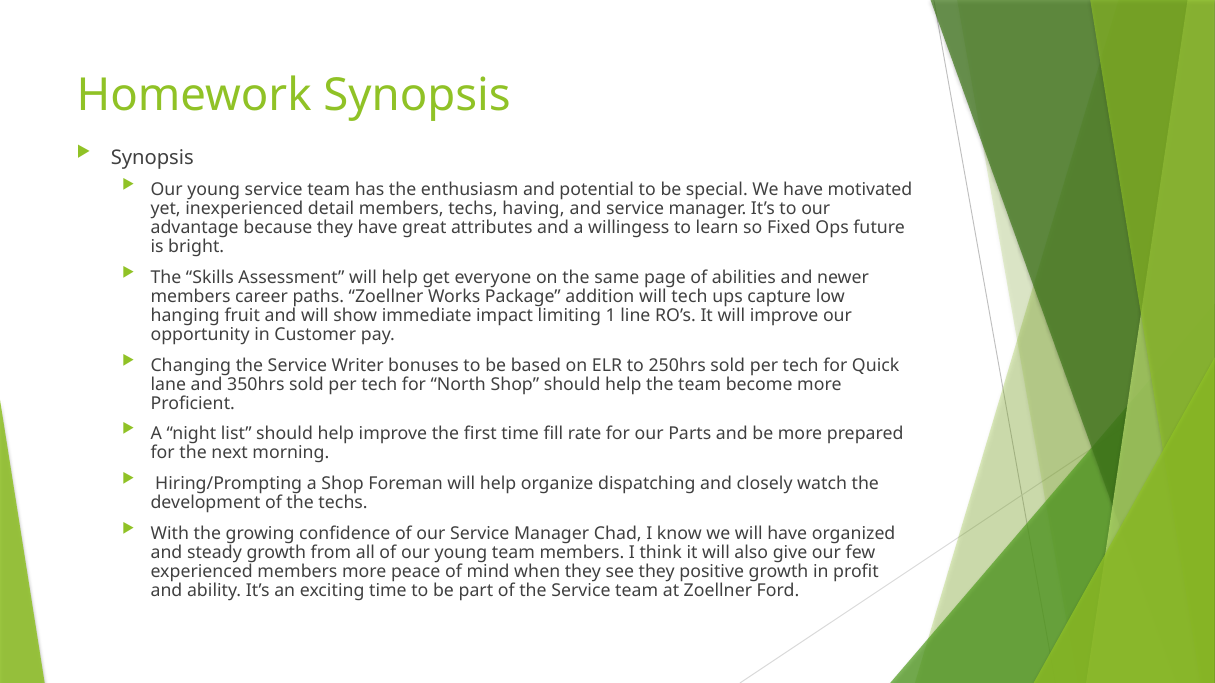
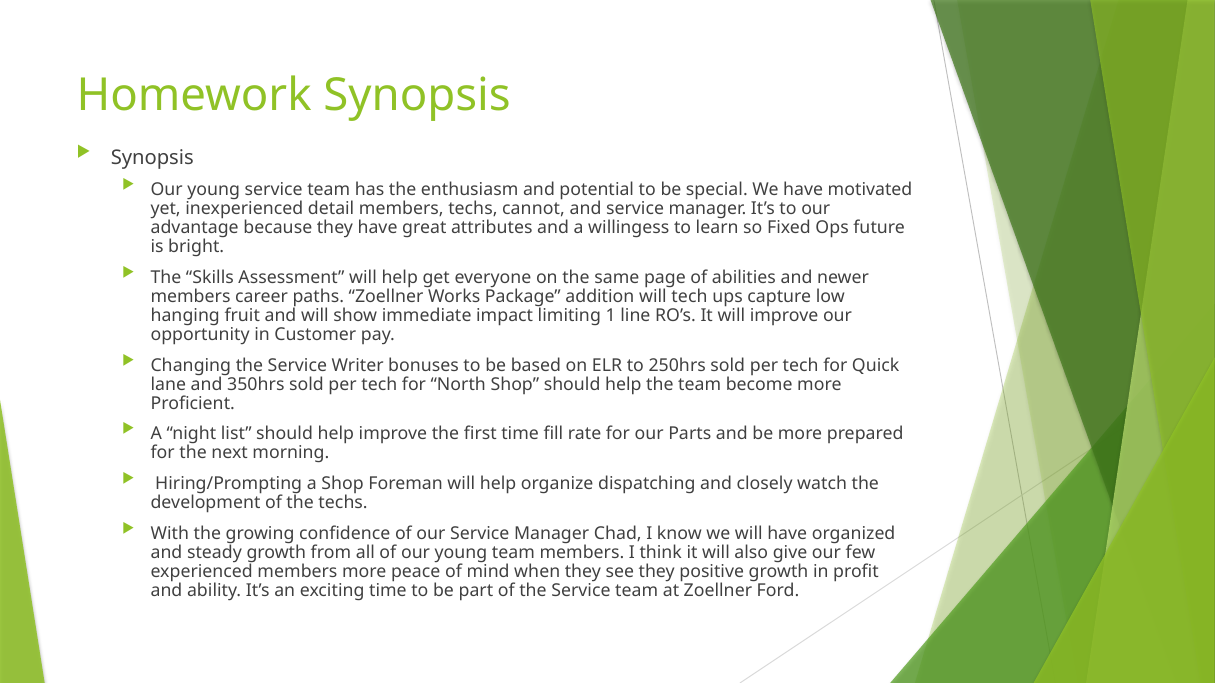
having: having -> cannot
